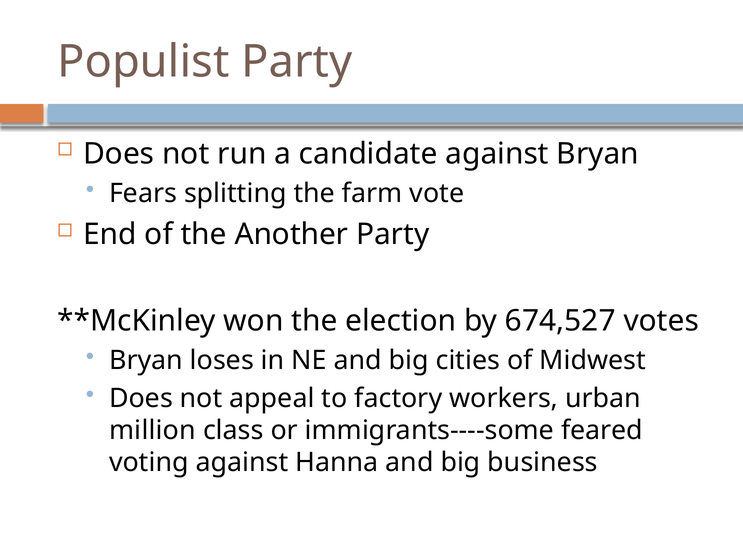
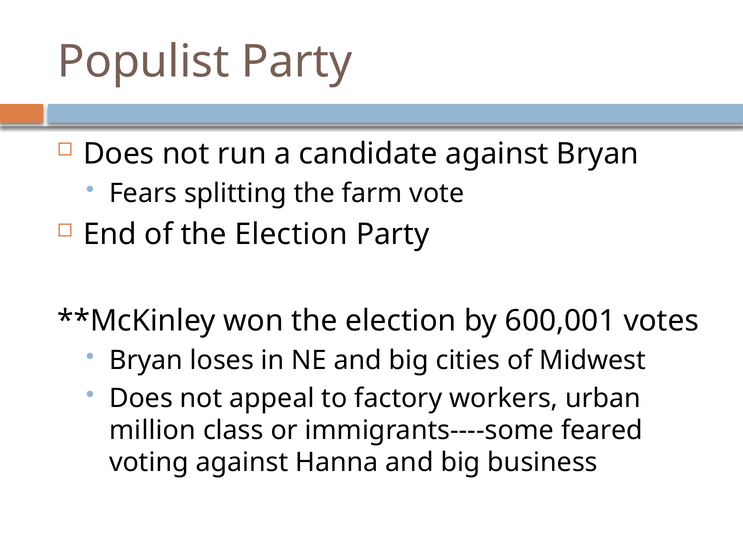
of the Another: Another -> Election
674,527: 674,527 -> 600,001
